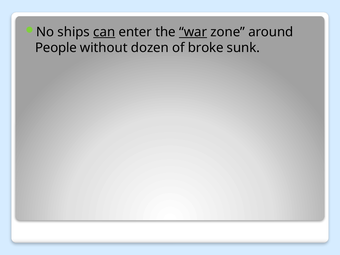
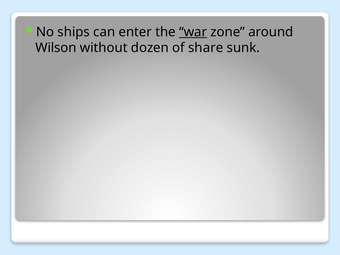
can underline: present -> none
People: People -> Wilson
broke: broke -> share
